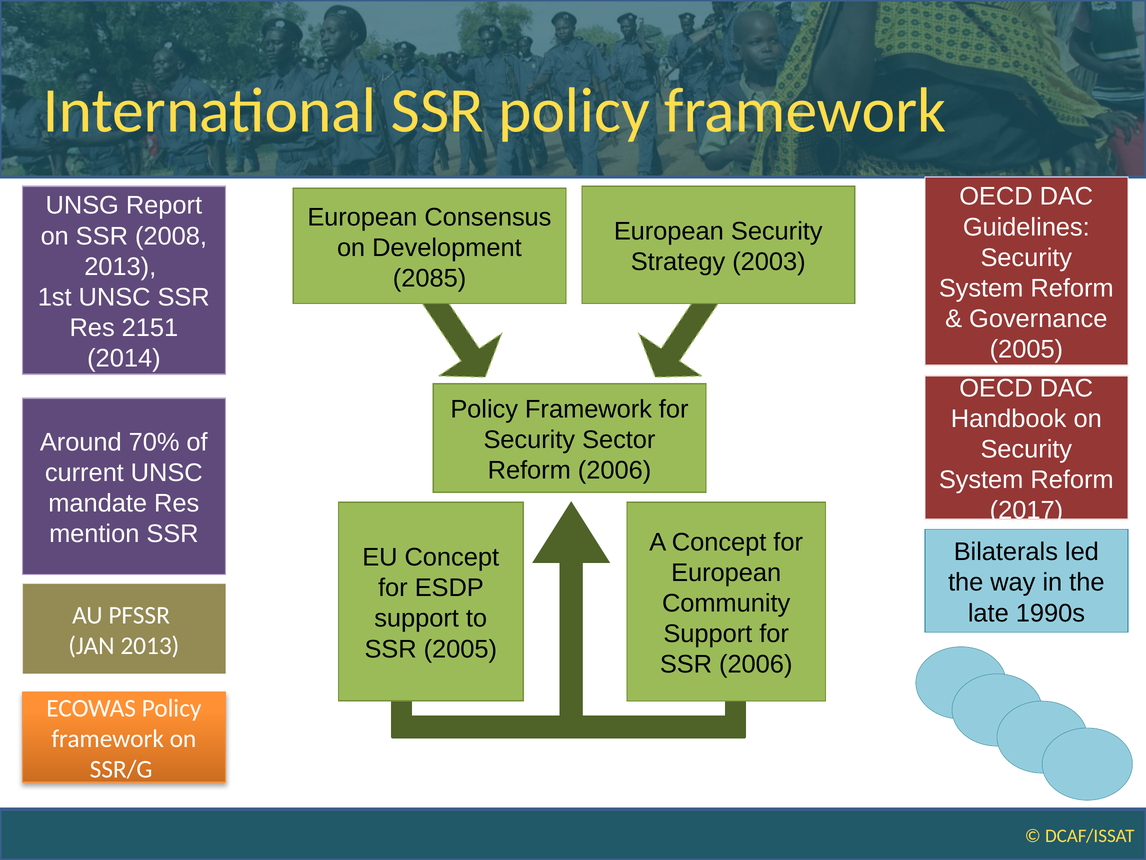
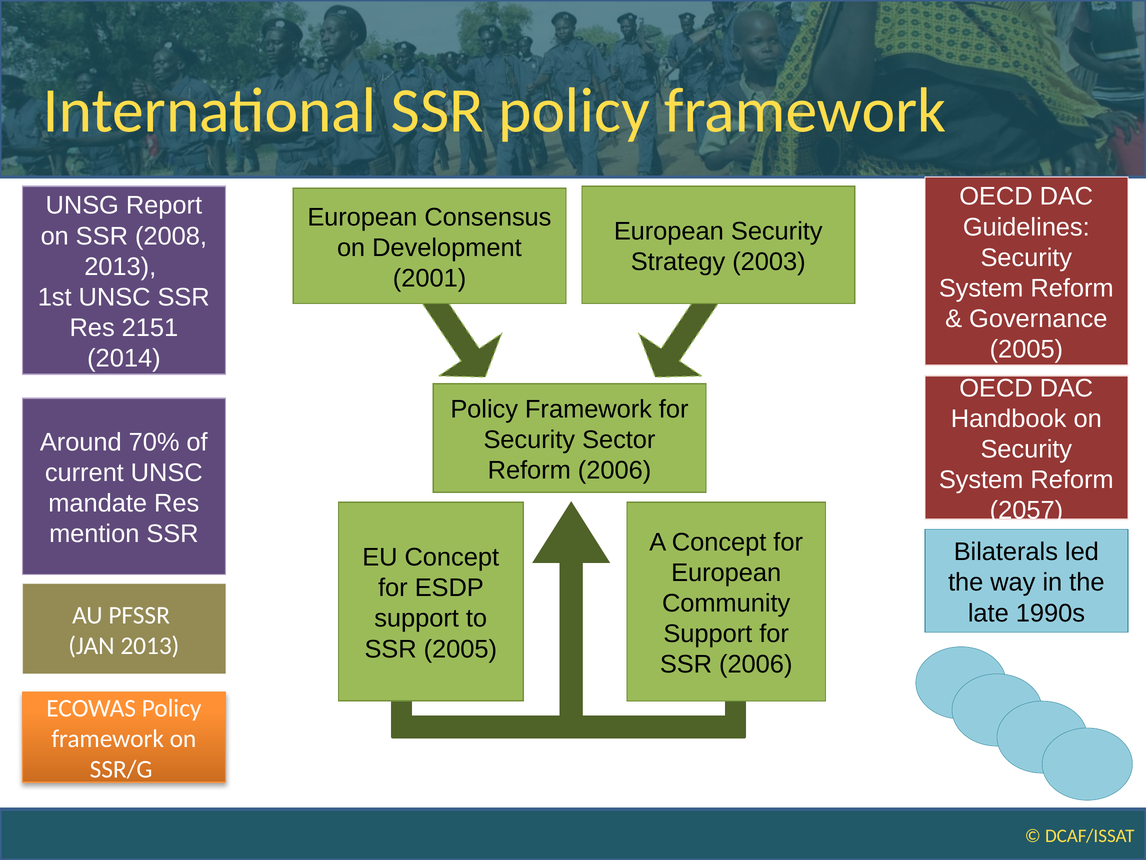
2085: 2085 -> 2001
2017: 2017 -> 2057
